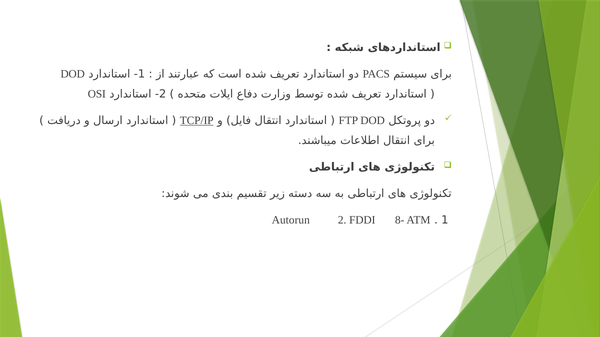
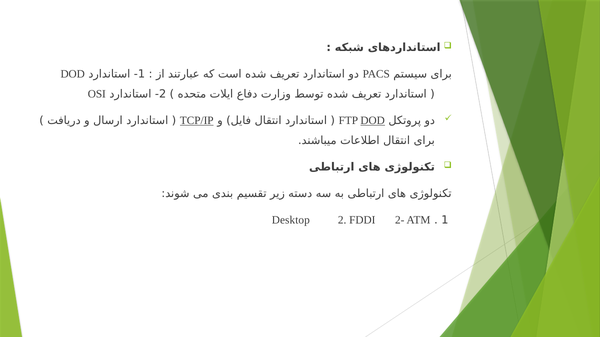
DOD at (373, 121) underline: none -> present
Autorun: Autorun -> Desktop
8-: 8- -> 2-
